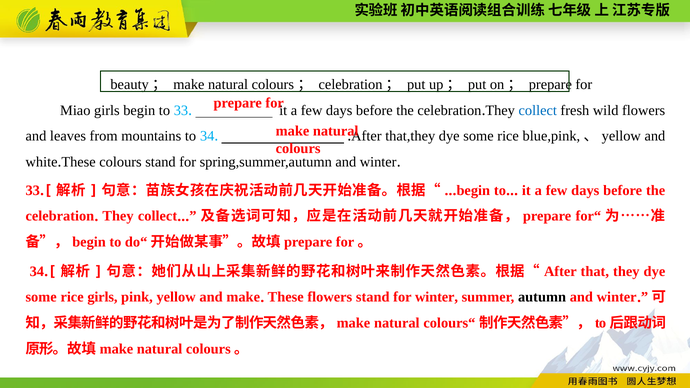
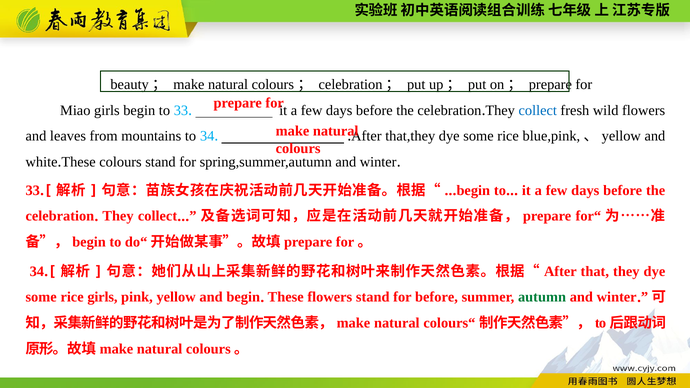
and make: make -> begin
for winter: winter -> before
autumn colour: black -> green
